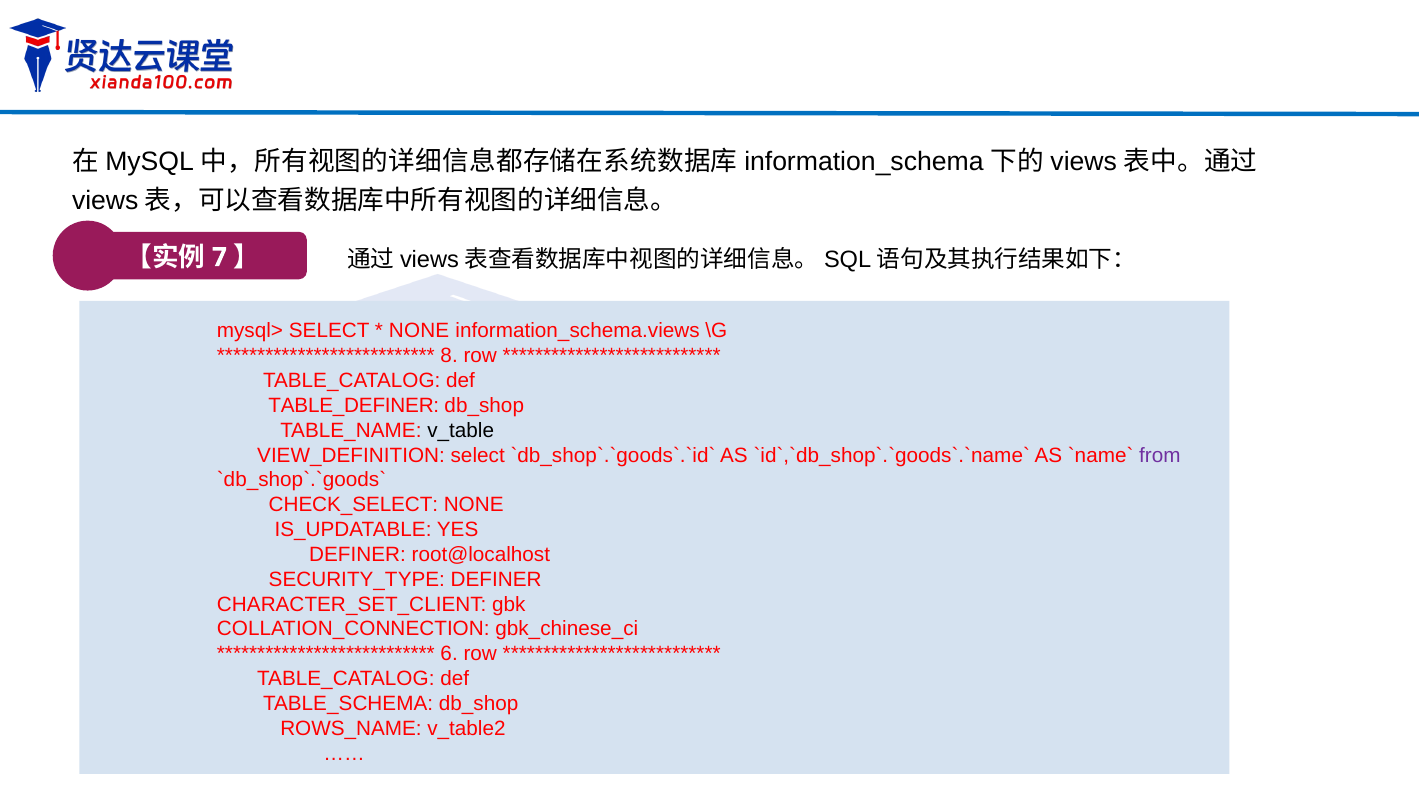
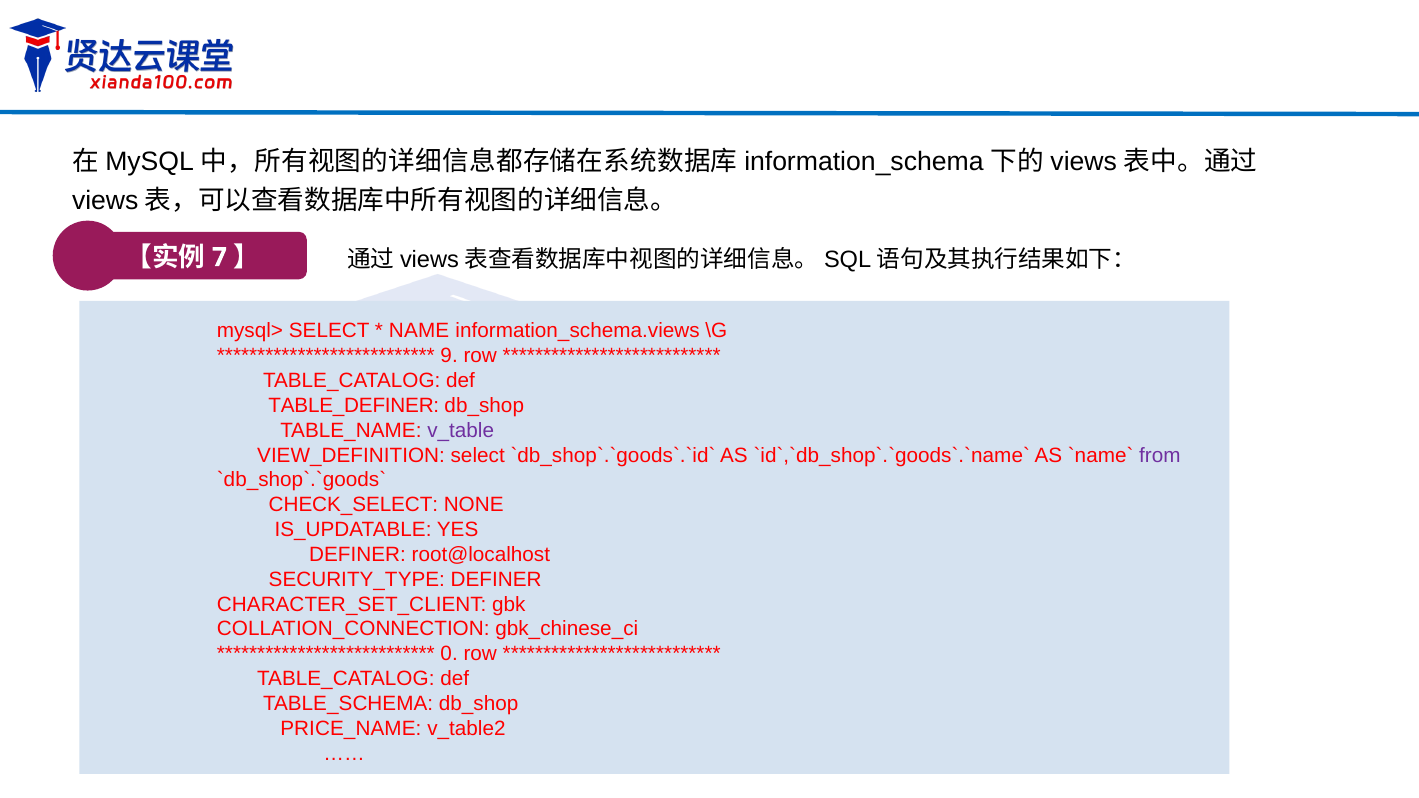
NONE at (419, 331): NONE -> NAME
8: 8 -> 9
v_table colour: black -> purple
6: 6 -> 0
ROWS_NAME: ROWS_NAME -> PRICE_NAME
